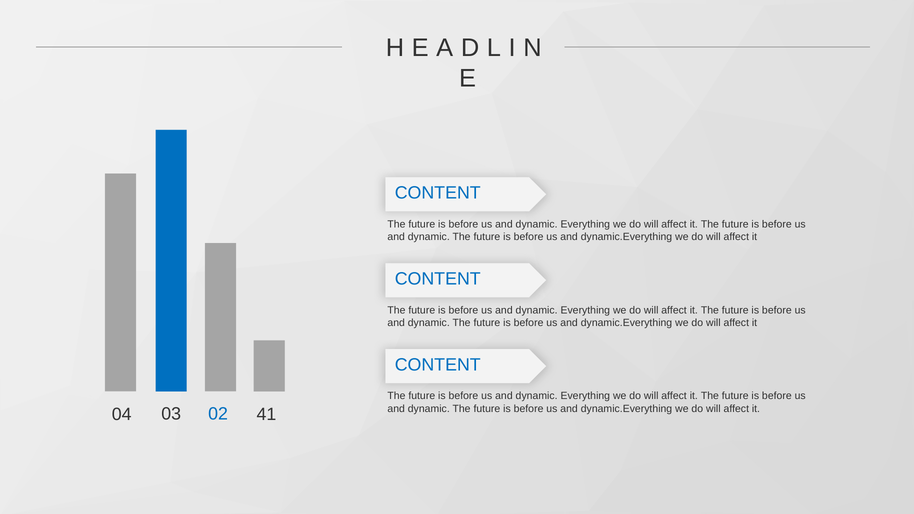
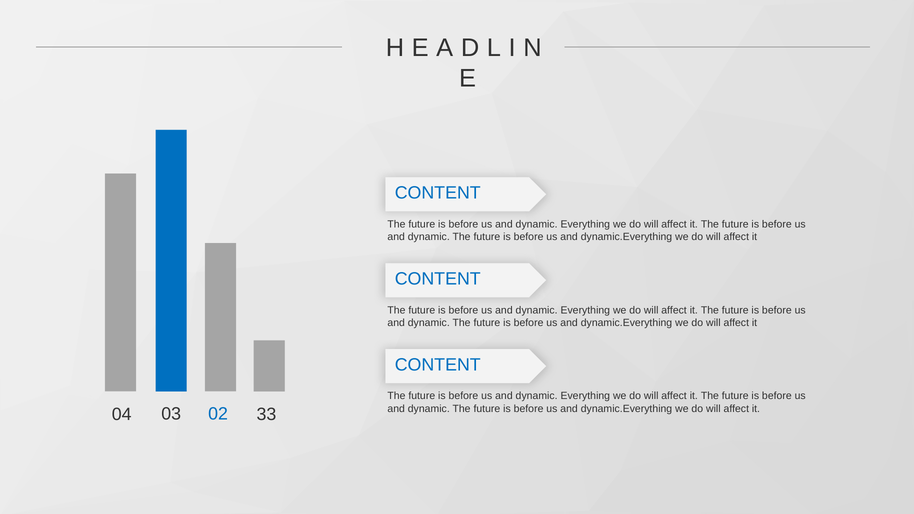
41: 41 -> 33
